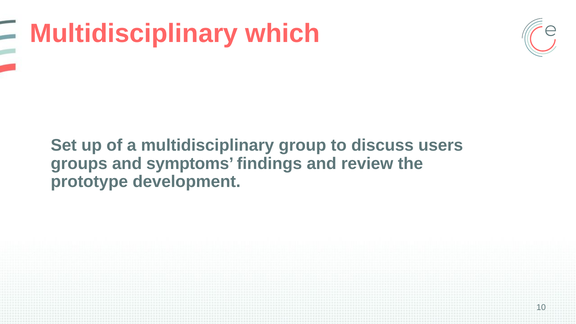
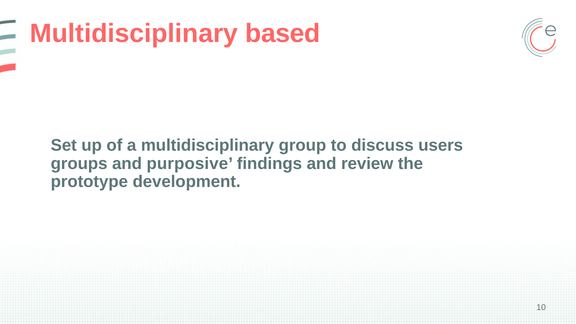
which: which -> based
symptoms: symptoms -> purposive
